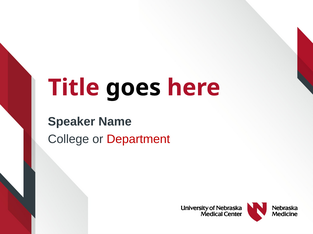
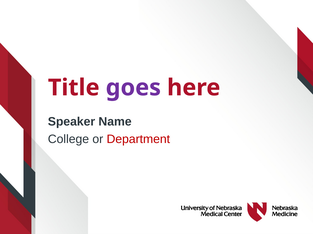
goes colour: black -> purple
